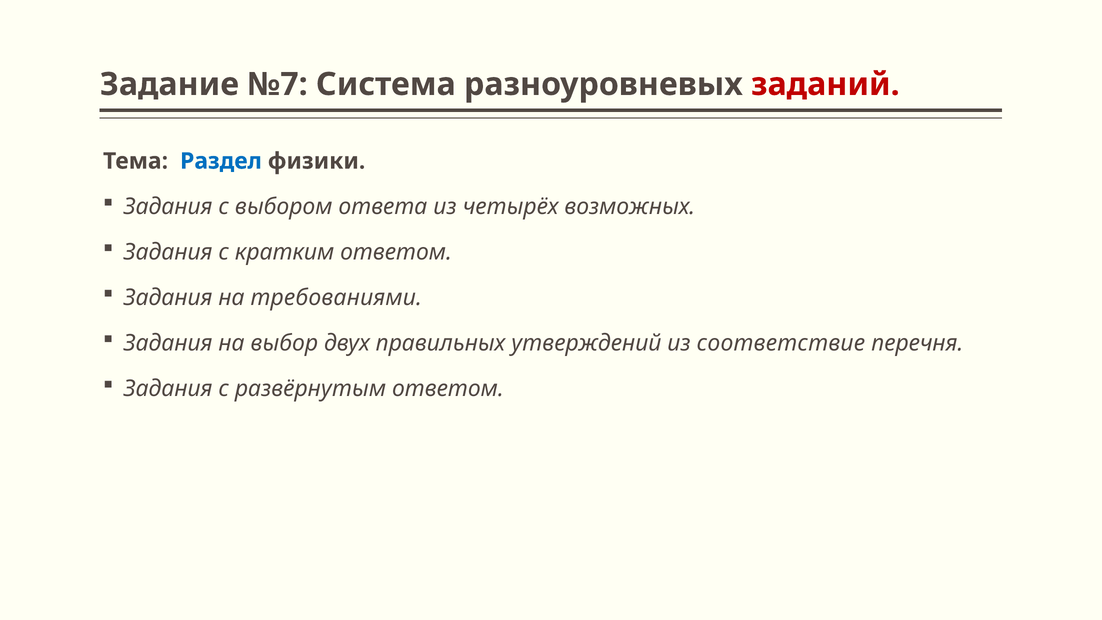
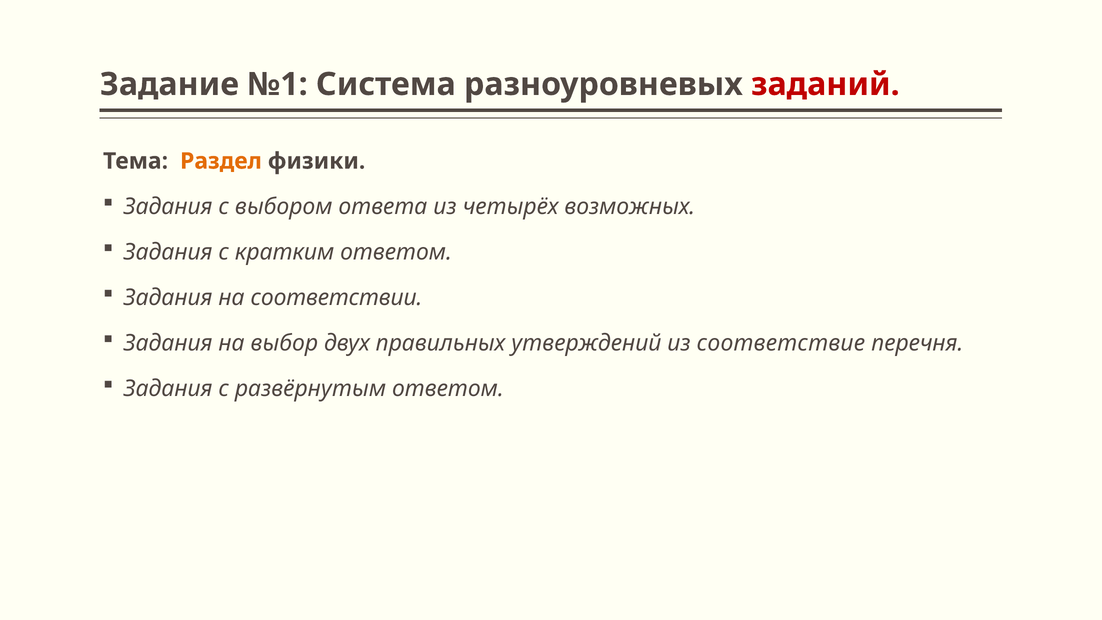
№7: №7 -> №1
Раздел colour: blue -> orange
требованиями: требованиями -> соответствии
